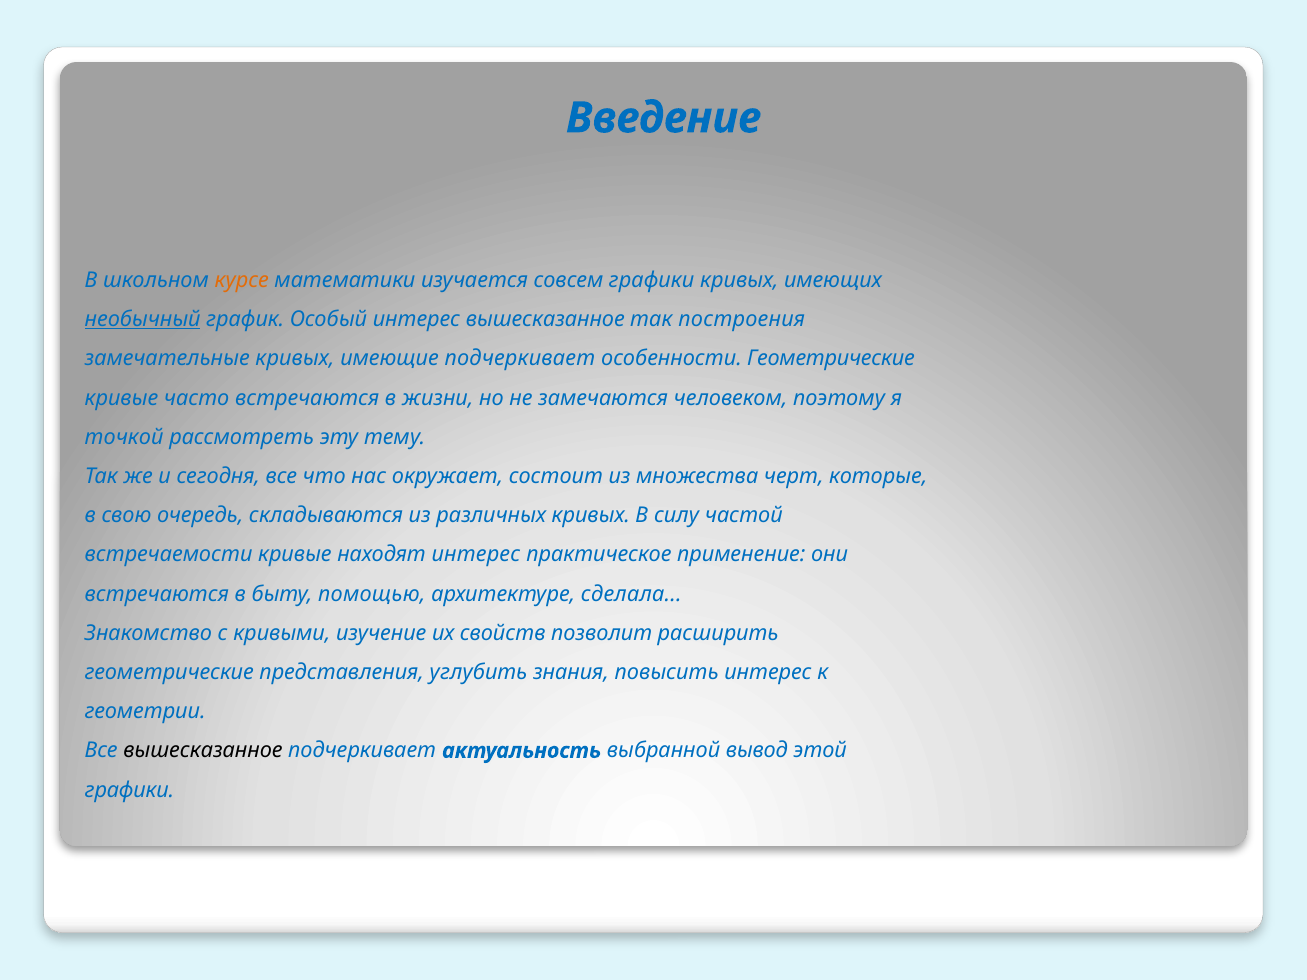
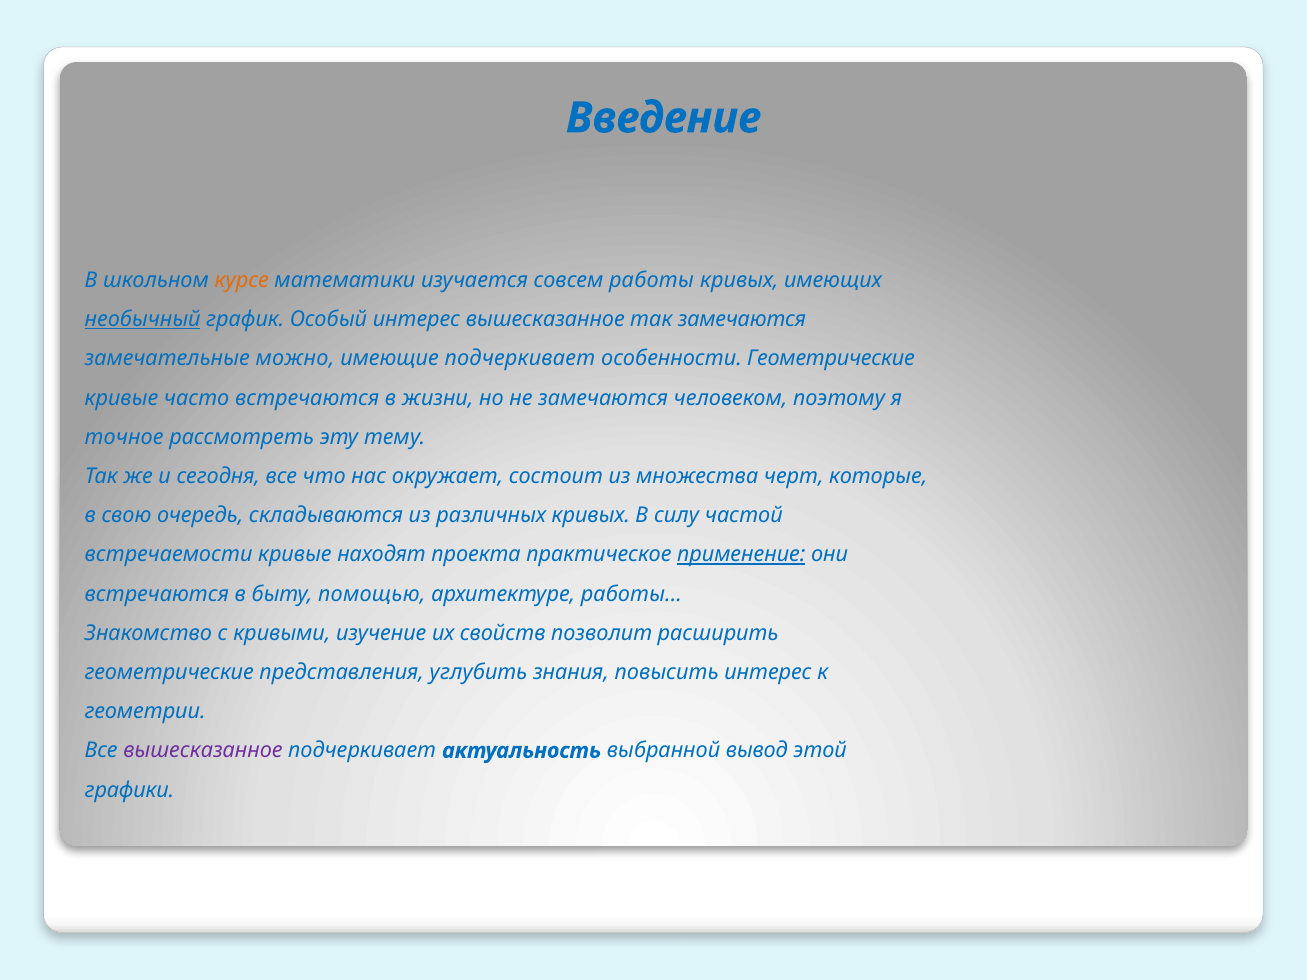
совсем графики: графики -> работы
так построения: построения -> замечаются
замечательные кривых: кривых -> можно
точкой: точкой -> точное
находят интерес: интерес -> проекта
применение underline: none -> present
архитектуре сделала: сделала -> работы
вышесказанное at (203, 751) colour: black -> purple
